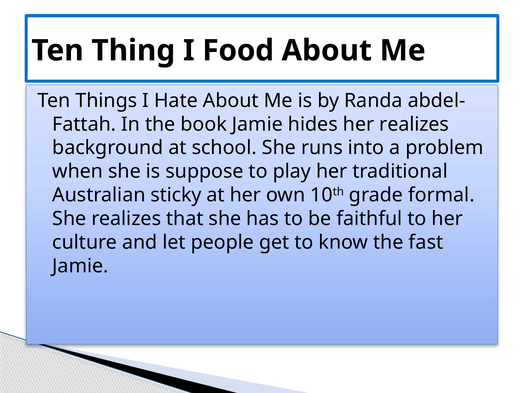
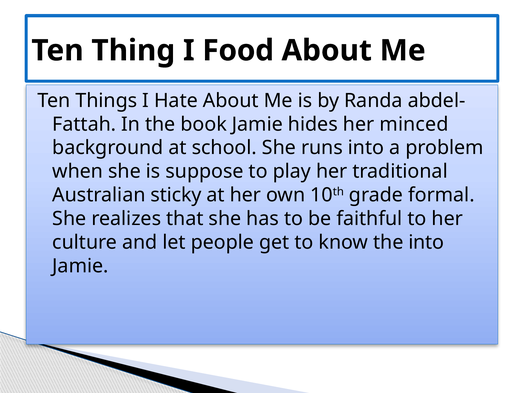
her realizes: realizes -> minced
the fast: fast -> into
